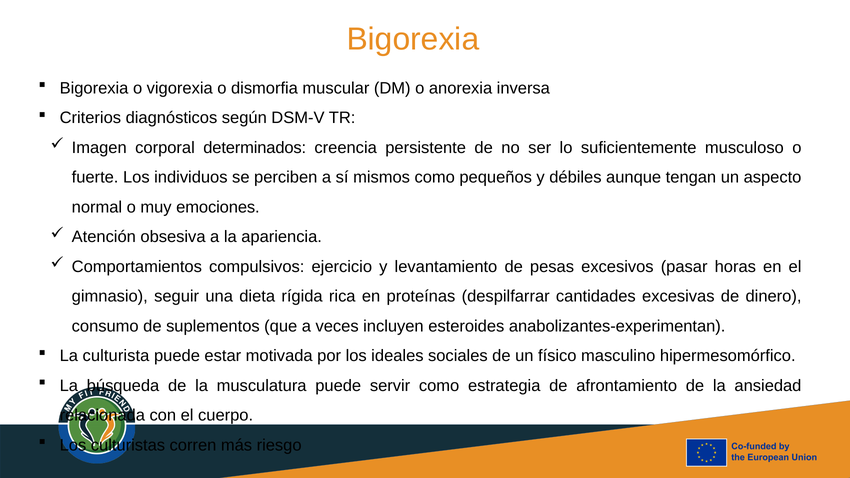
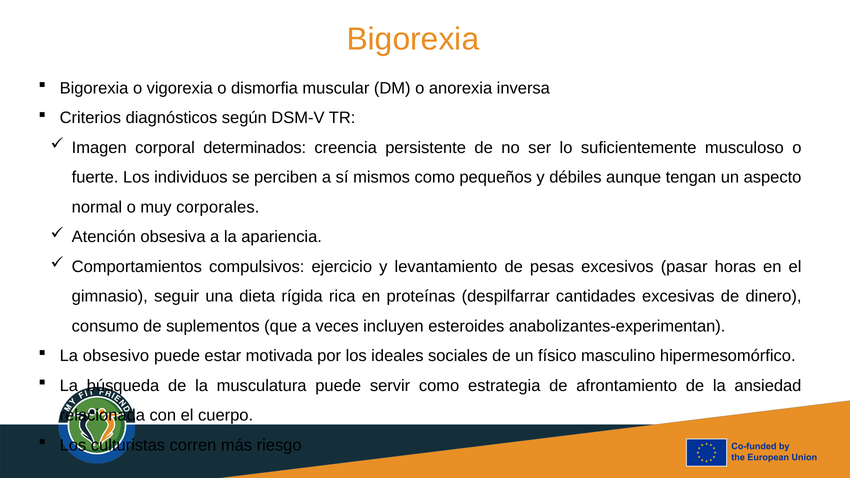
emociones: emociones -> corporales
culturista: culturista -> obsesivo
